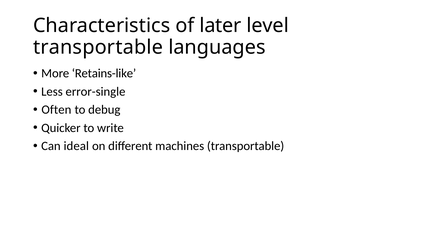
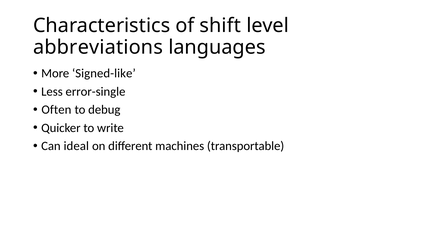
later: later -> shift
transportable at (98, 47): transportable -> abbreviations
Retains-like: Retains-like -> Signed-like
